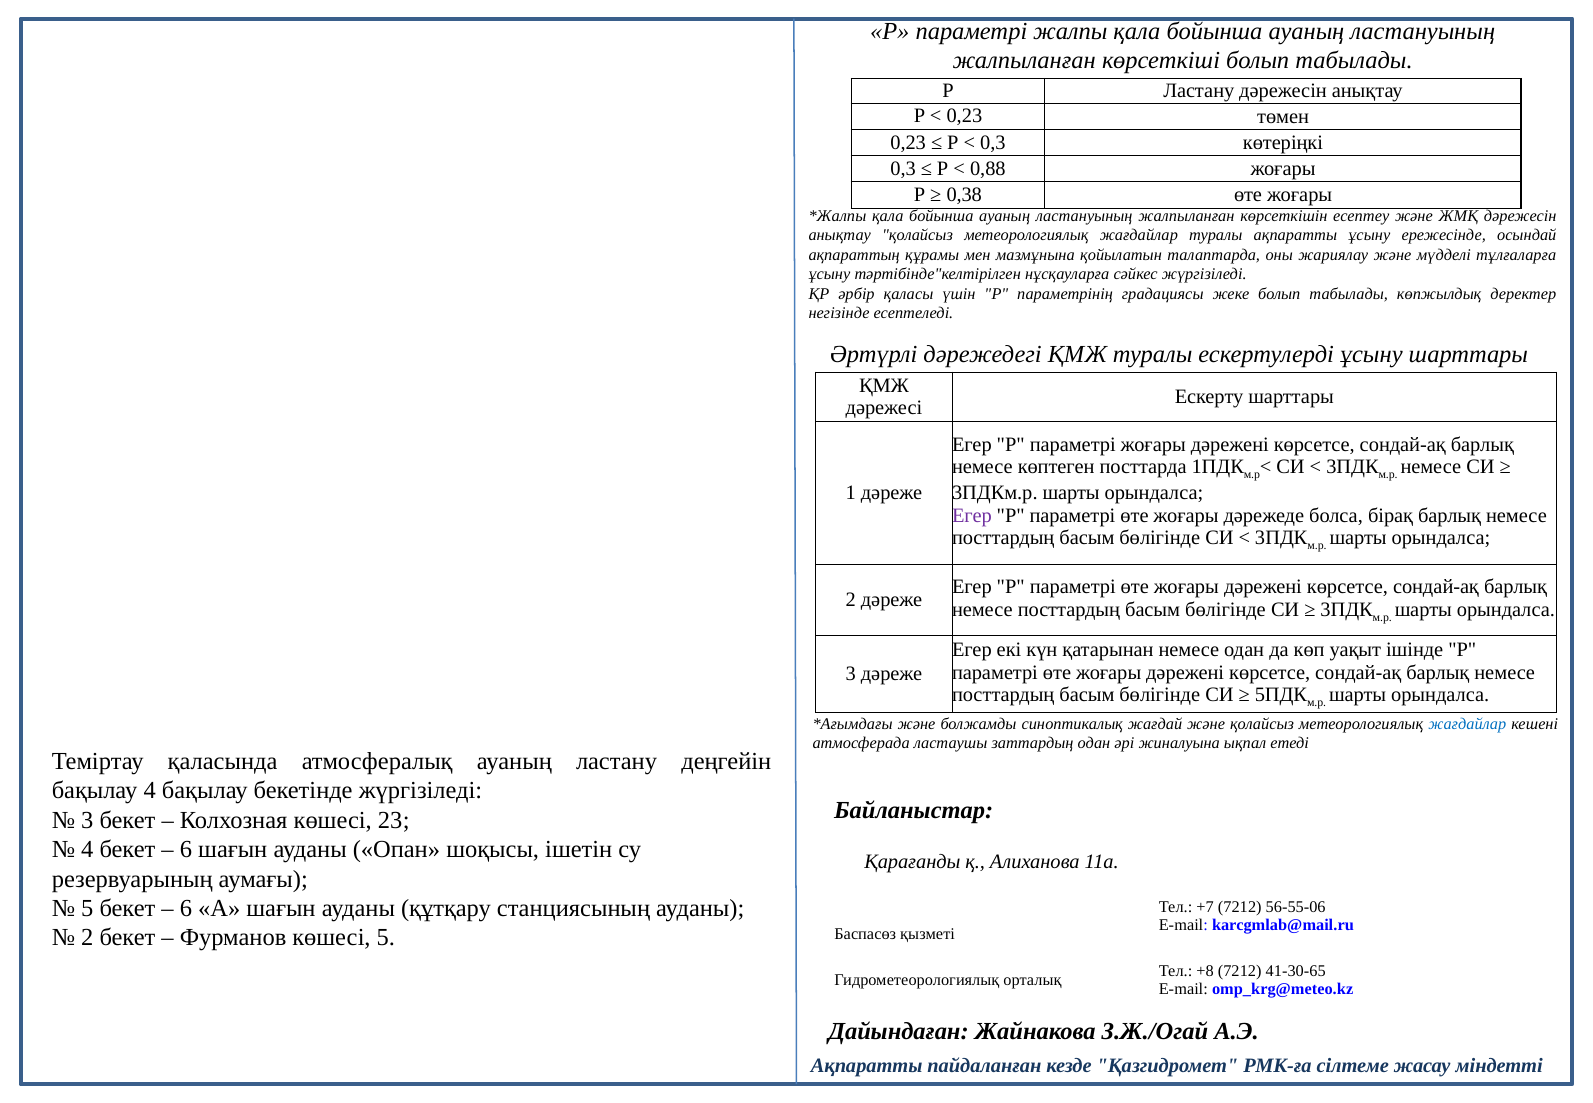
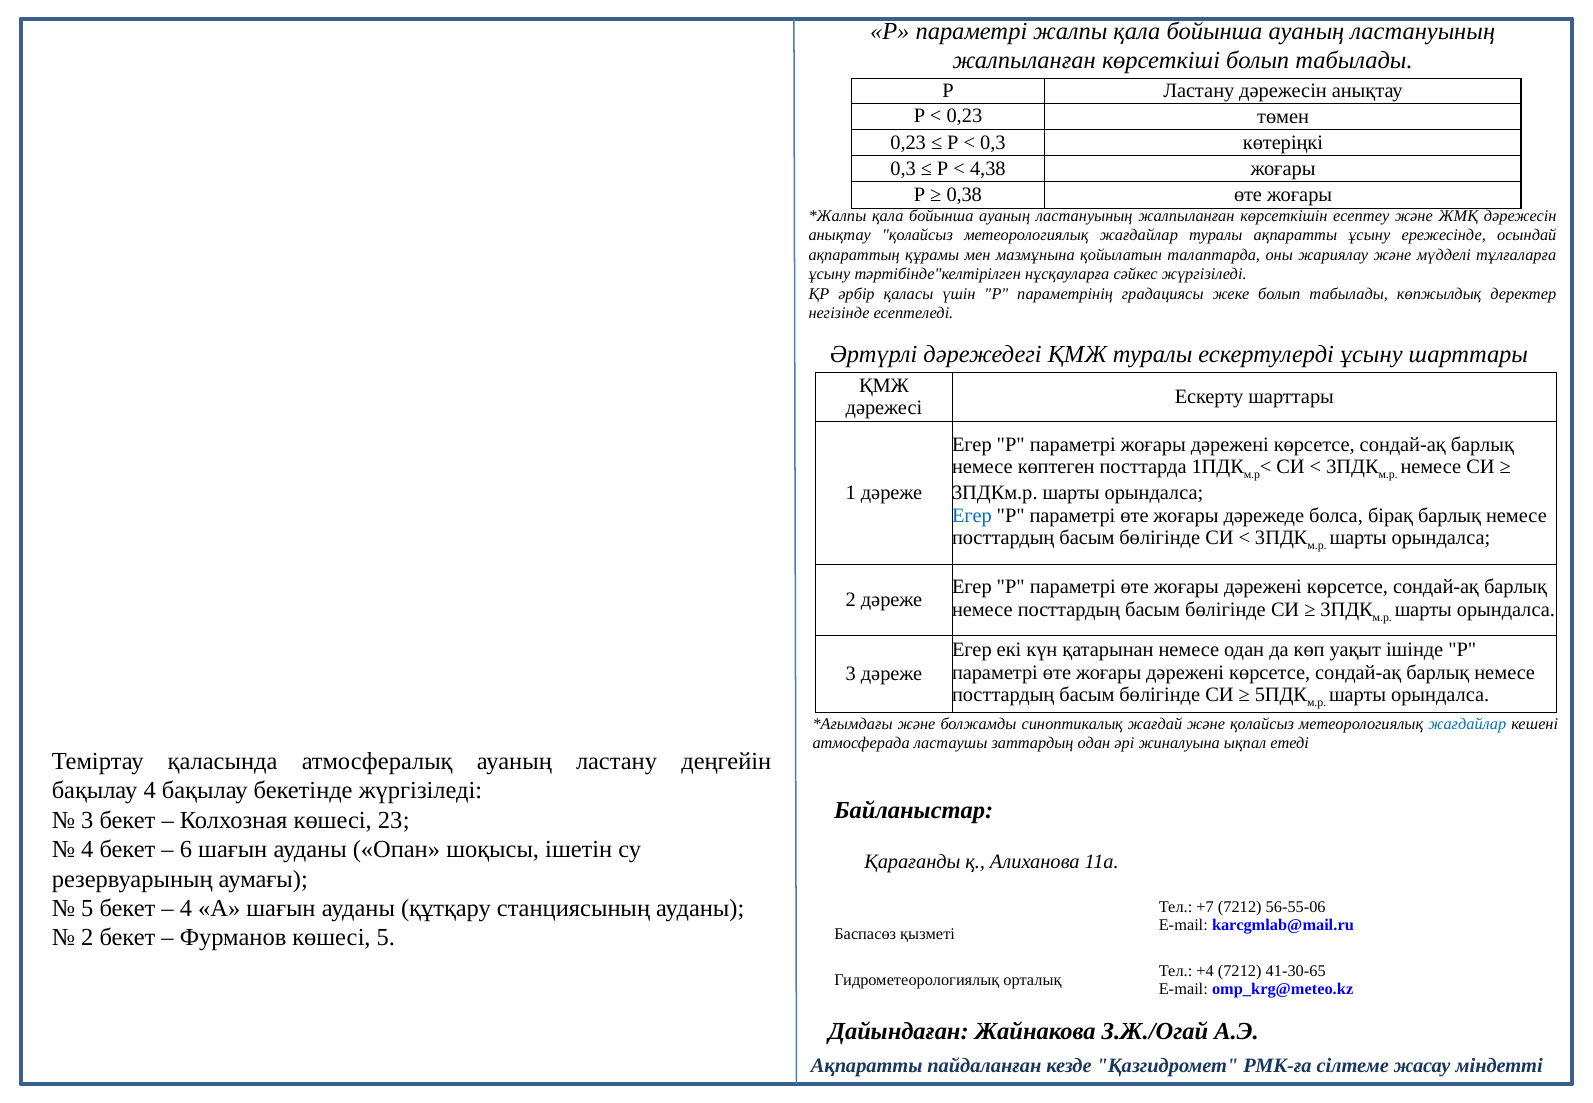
0,88: 0,88 -> 4,38
Егер at (972, 515) colour: purple -> blue
6 at (186, 908): 6 -> 4
+8: +8 -> +4
